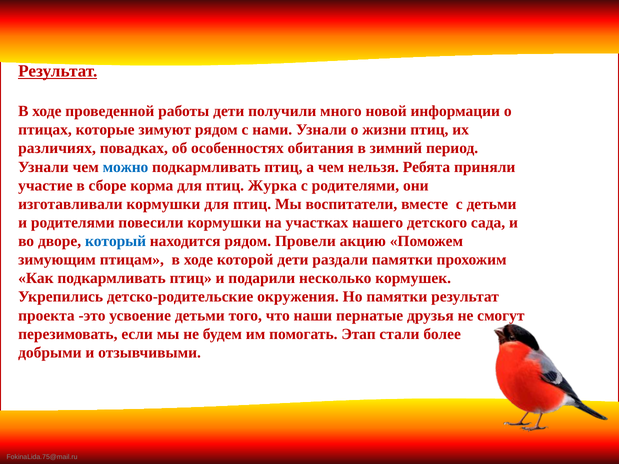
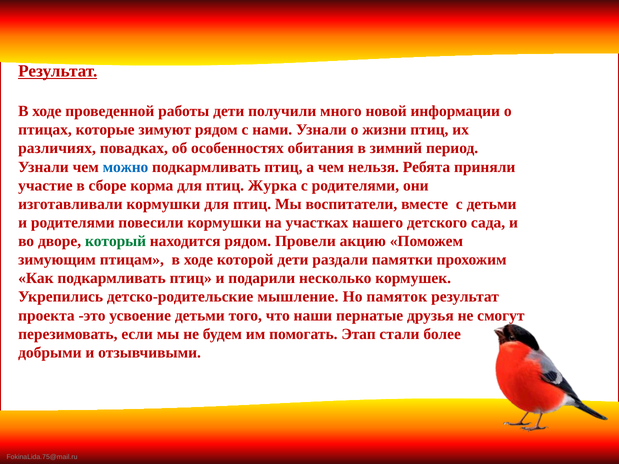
который colour: blue -> green
окружения: окружения -> мышление
Но памятки: памятки -> памяток
